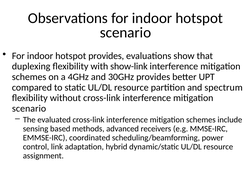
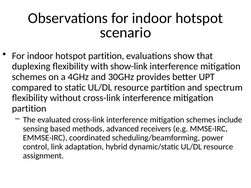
hotspot provides: provides -> partition
scenario at (29, 109): scenario -> partition
